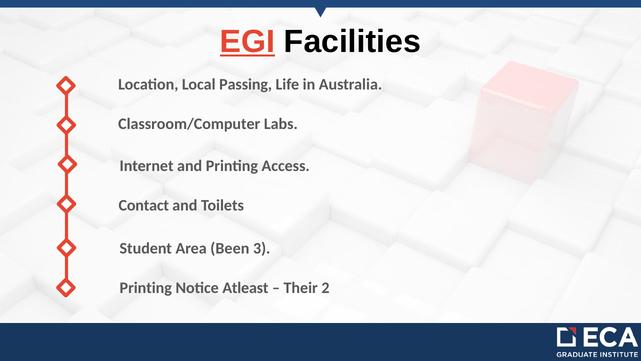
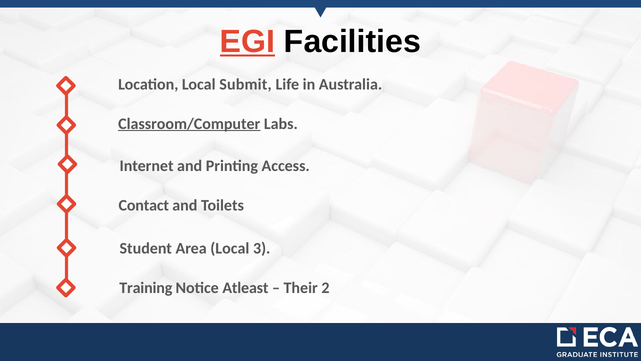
Passing: Passing -> Submit
Classroom/Computer underline: none -> present
Area Been: Been -> Local
Printing at (146, 288): Printing -> Training
